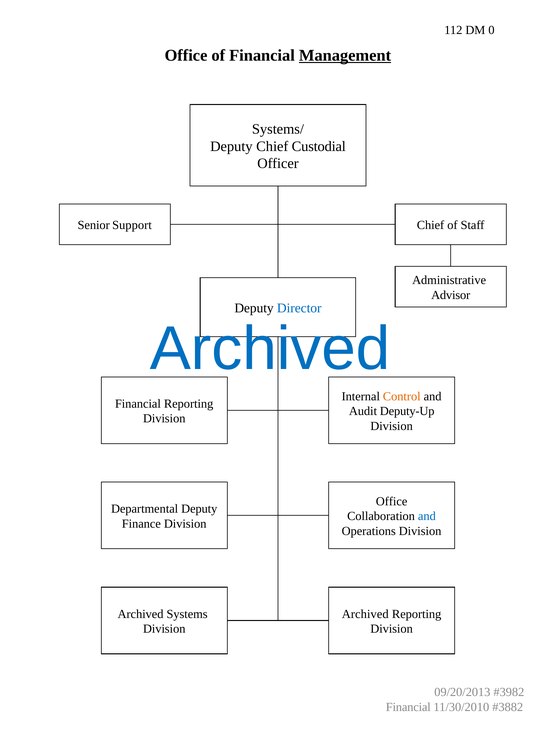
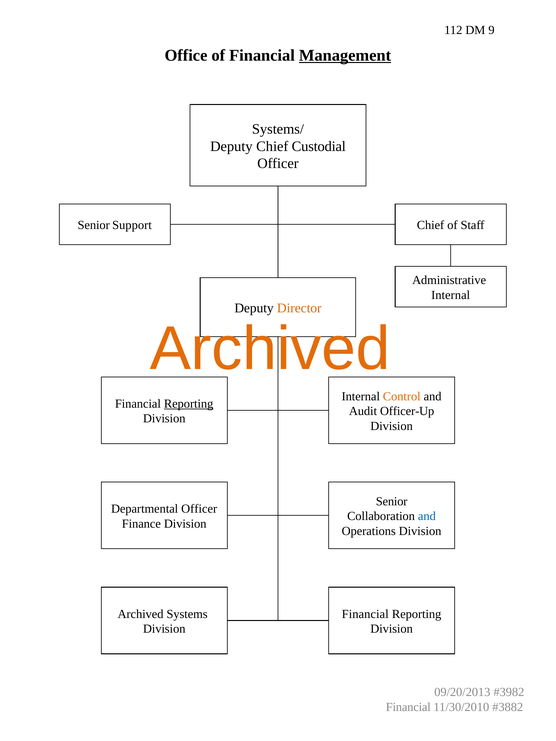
0: 0 -> 9
Advisor at (451, 295): Advisor -> Internal
Director colour: blue -> orange
Archived at (270, 349) colour: blue -> orange
Reporting at (189, 404) underline: none -> present
Deputy-Up: Deputy-Up -> Officer-Up
Office at (392, 502): Office -> Senior
Departmental Deputy: Deputy -> Officer
Archived at (365, 614): Archived -> Financial
